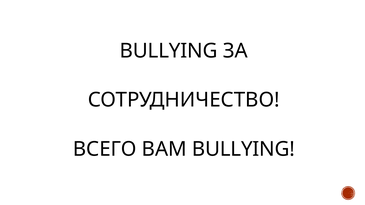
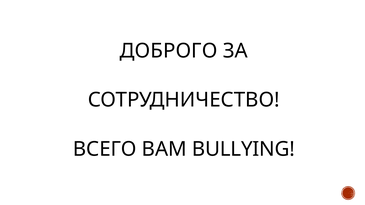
BULLYING at (169, 51): BULLYING -> ДОБРОГО
